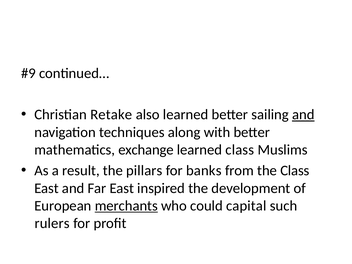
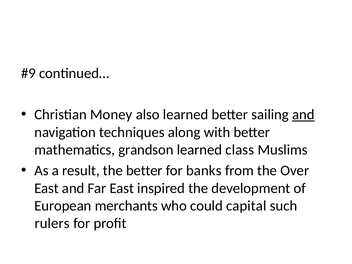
Retake: Retake -> Money
exchange: exchange -> grandson
the pillars: pillars -> better
the Class: Class -> Over
merchants underline: present -> none
